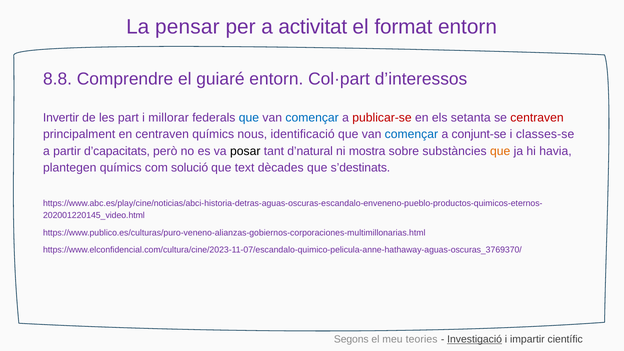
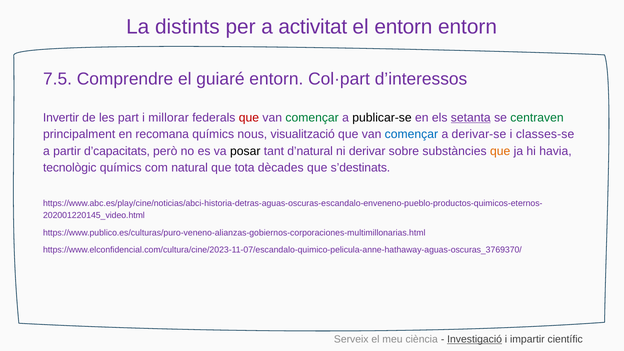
pensar: pensar -> distints
el format: format -> entorn
8.8: 8.8 -> 7.5
que at (249, 118) colour: blue -> red
començar at (312, 118) colour: blue -> green
publicar-se colour: red -> black
setanta underline: none -> present
centraven at (537, 118) colour: red -> green
en centraven: centraven -> recomana
identificació: identificació -> visualització
conjunt-se: conjunt-se -> derivar-se
mostra: mostra -> derivar
plantegen: plantegen -> tecnològic
solució: solució -> natural
text: text -> tota
Segons: Segons -> Serveix
teories: teories -> ciència
